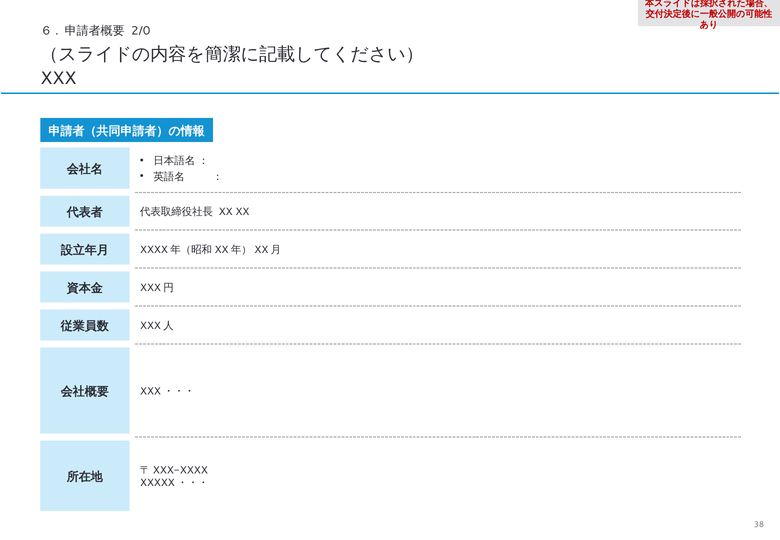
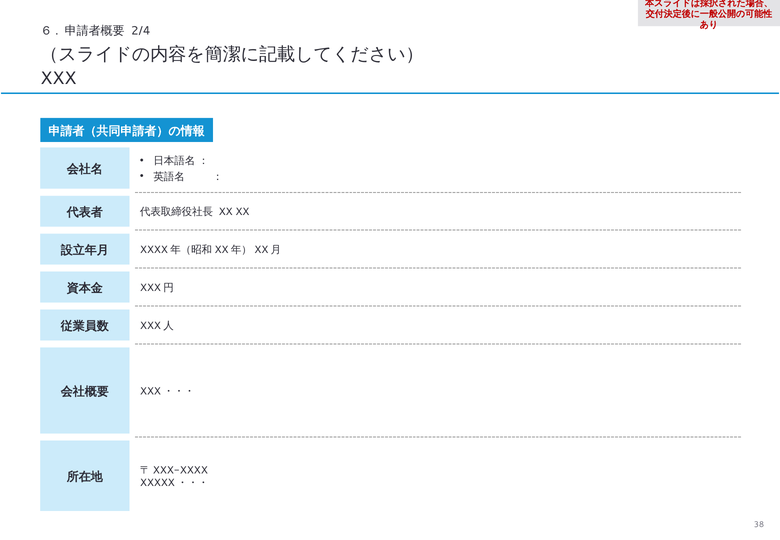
2/0: 2/0 -> 2/4
